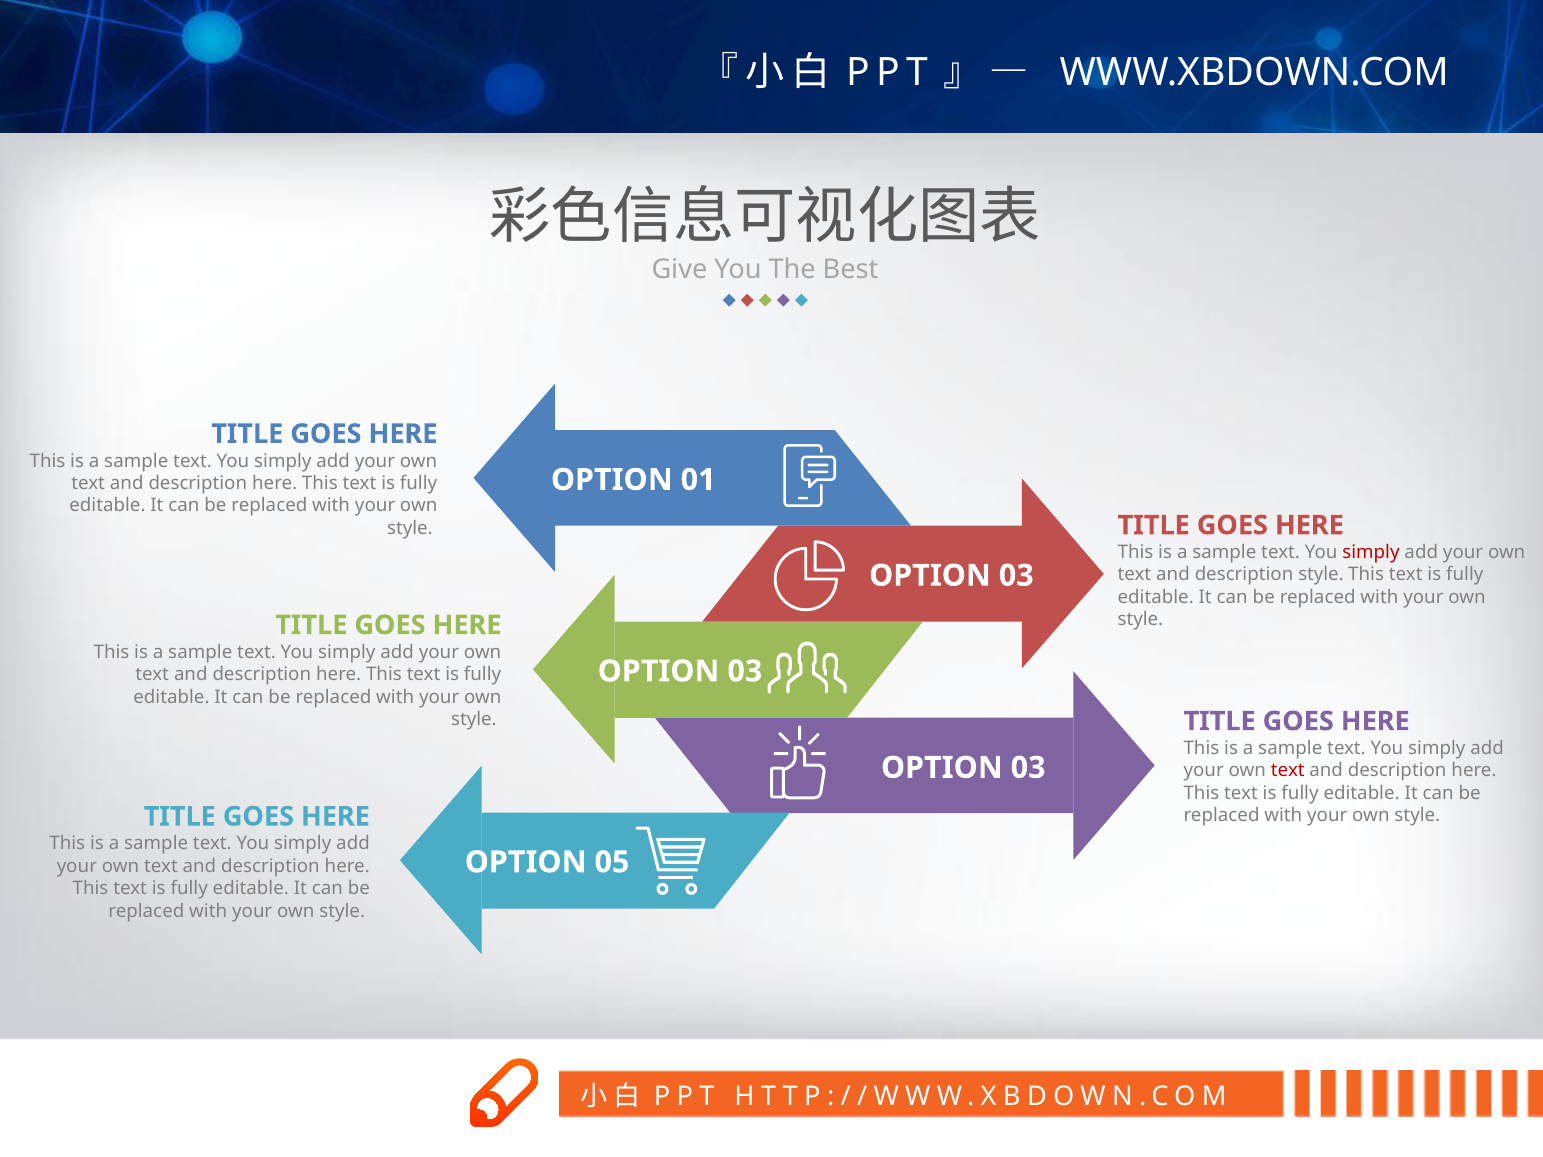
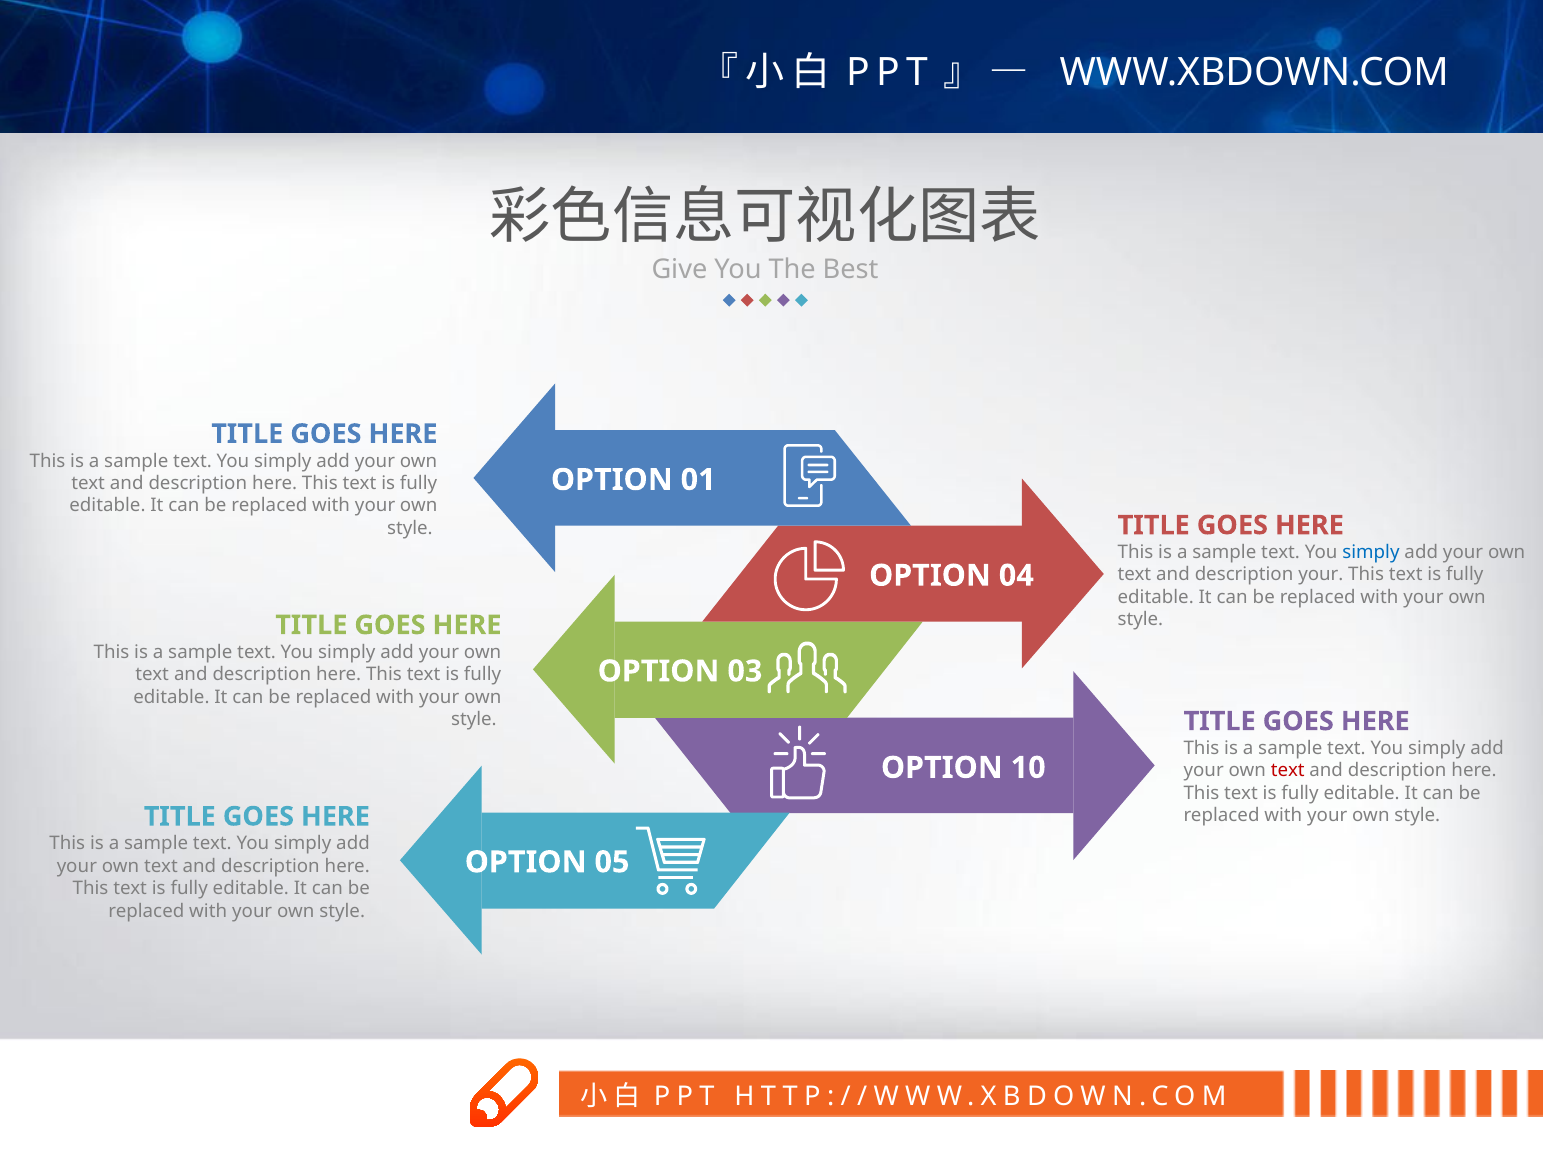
simply at (1371, 552) colour: red -> blue
description style: style -> your
03 at (1016, 576): 03 -> 04
03 at (1028, 768): 03 -> 10
